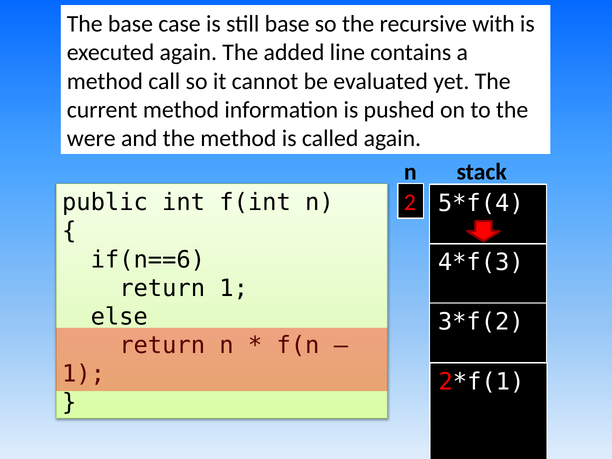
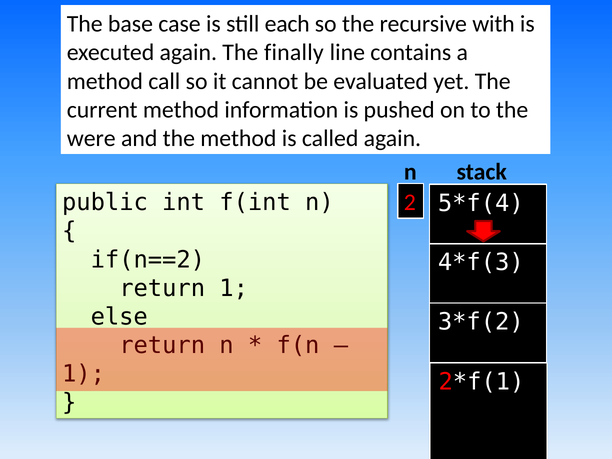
still base: base -> each
added: added -> finally
if(n==6: if(n==6 -> if(n==2
